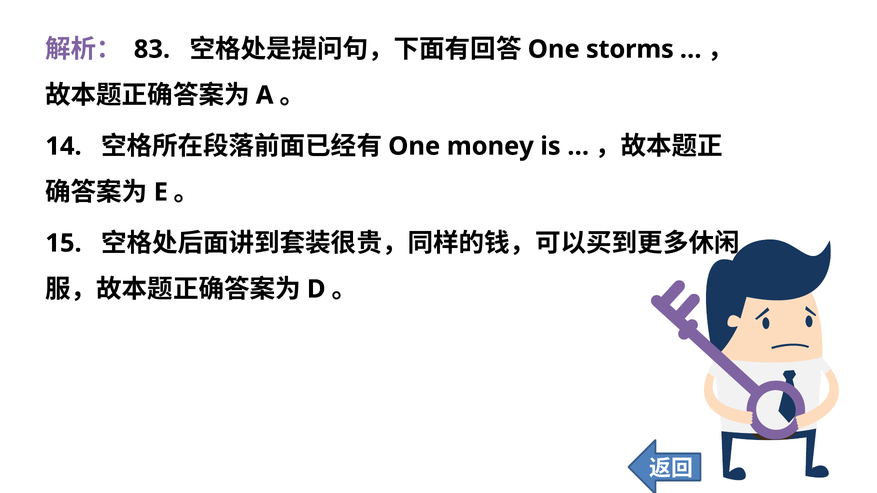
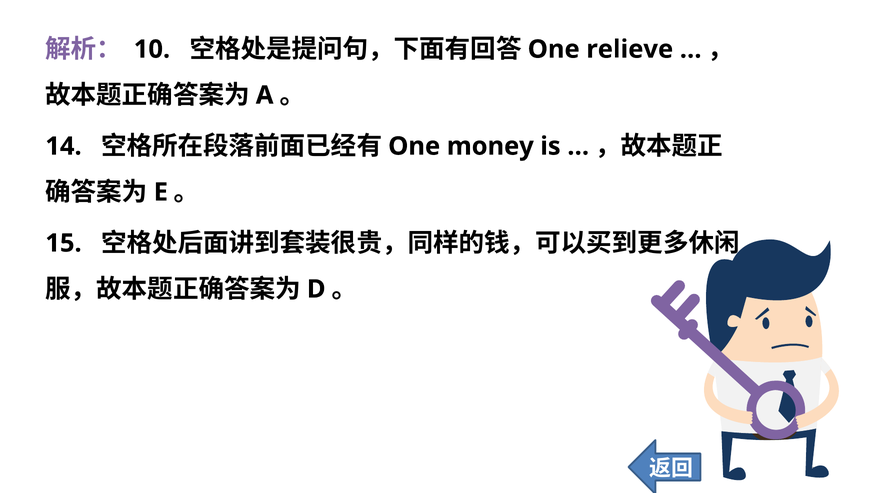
83: 83 -> 10
storms: storms -> relieve
